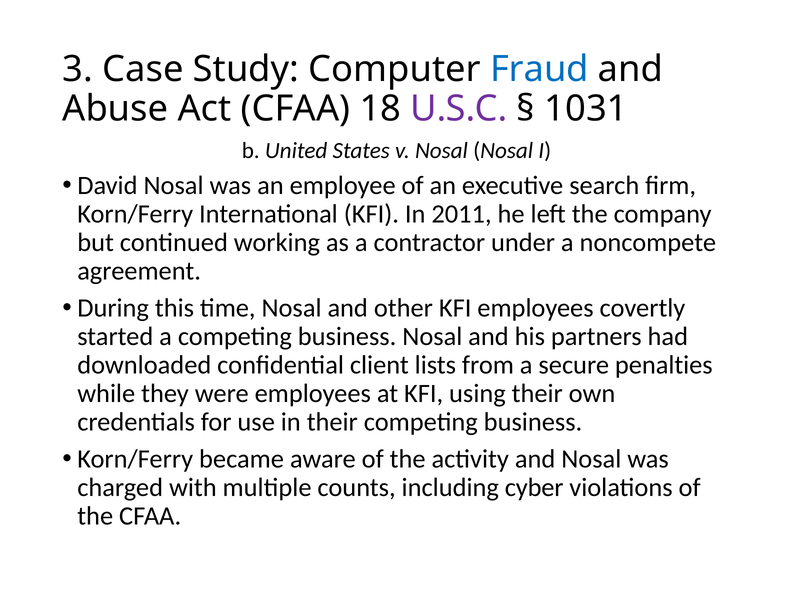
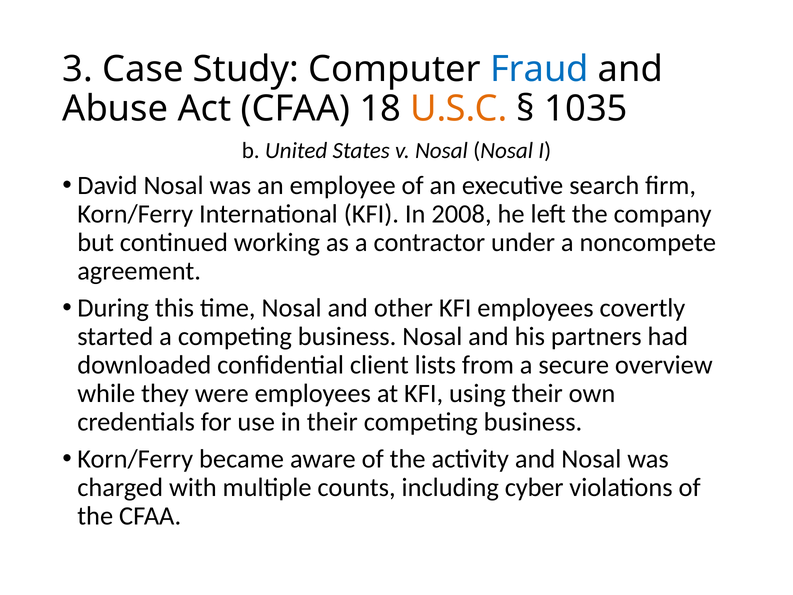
U.S.C colour: purple -> orange
1031: 1031 -> 1035
2011: 2011 -> 2008
penalties: penalties -> overview
